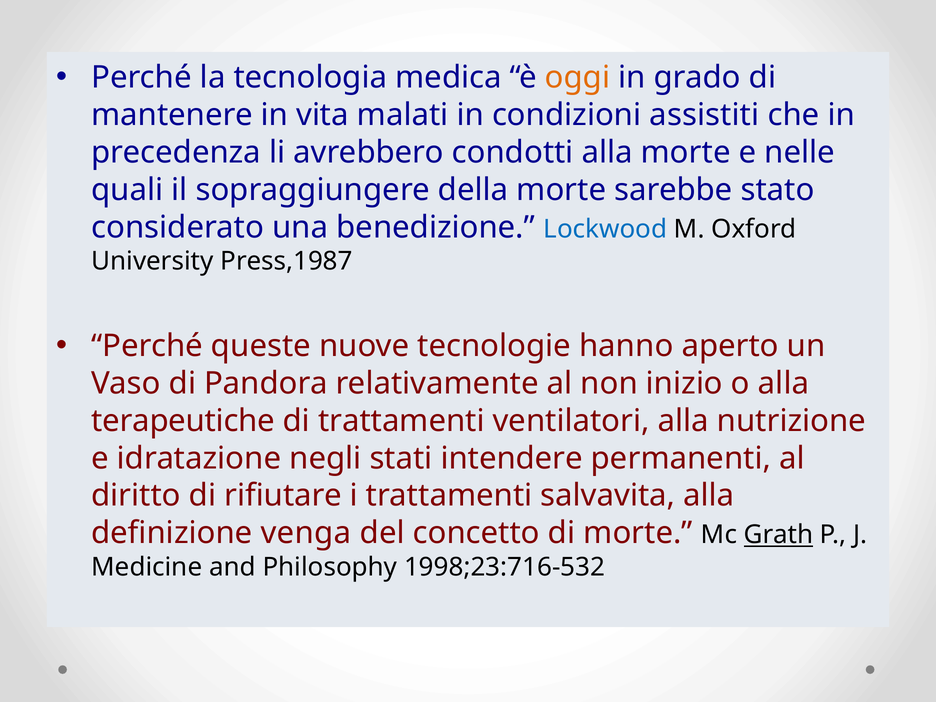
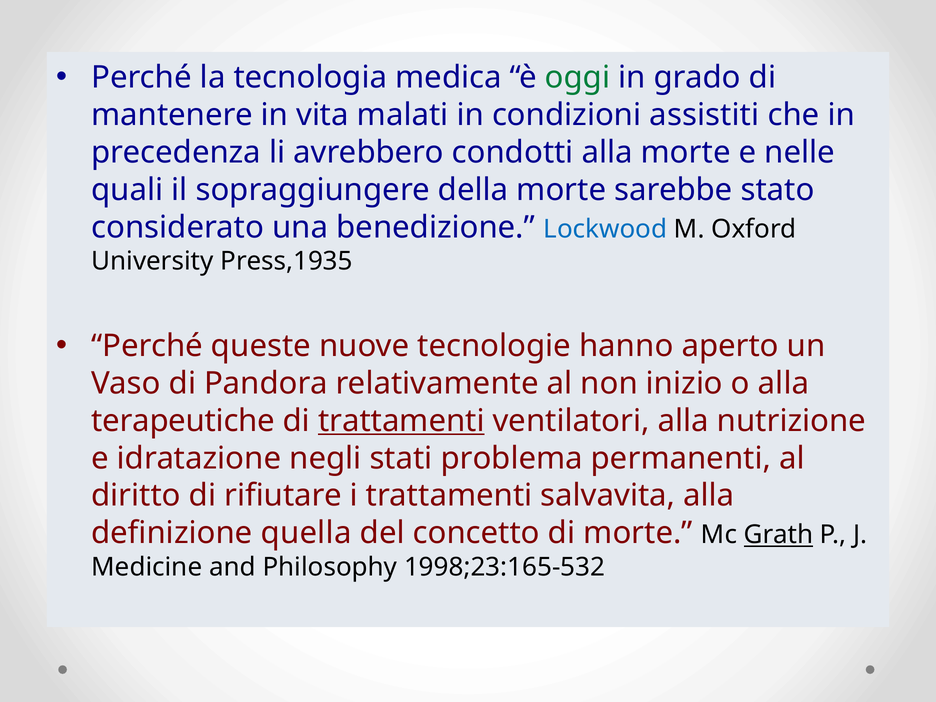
oggi colour: orange -> green
Press,1987: Press,1987 -> Press,1935
trattamenti at (401, 421) underline: none -> present
intendere: intendere -> problema
venga: venga -> quella
1998;23:716-532: 1998;23:716-532 -> 1998;23:165-532
